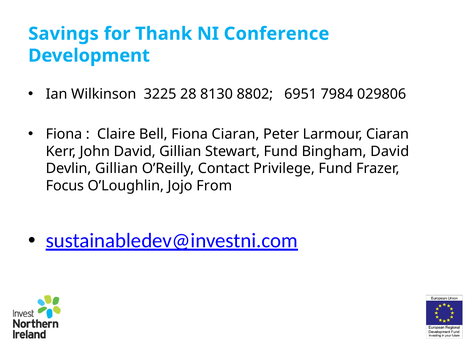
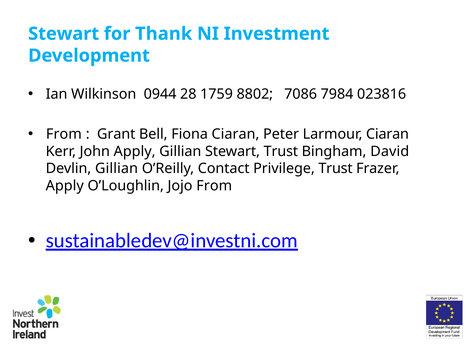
Savings at (64, 34): Savings -> Stewart
Conference: Conference -> Investment
3225: 3225 -> 0944
8130: 8130 -> 1759
6951: 6951 -> 7086
029806: 029806 -> 023816
Fiona at (64, 134): Fiona -> From
Claire: Claire -> Grant
John David: David -> Apply
Stewart Fund: Fund -> Trust
Privilege Fund: Fund -> Trust
Focus at (65, 186): Focus -> Apply
